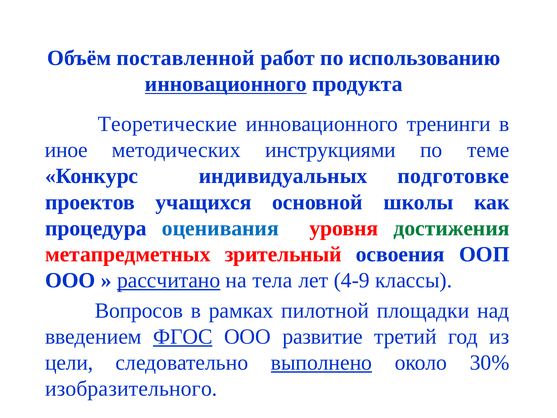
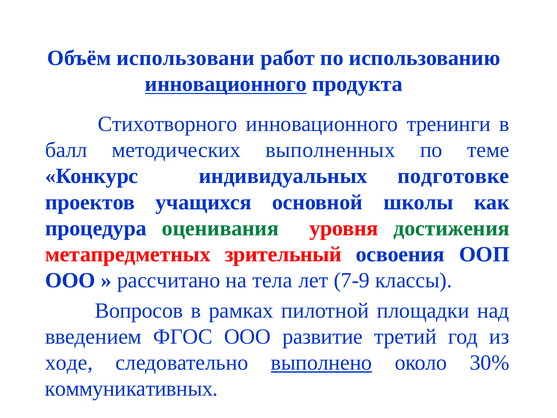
поставленной: поставленной -> использовани
Теоретические: Теоретические -> Стихотворного
иное: иное -> балл
инструкциями: инструкциями -> выполненных
оценивания colour: blue -> green
рассчитано underline: present -> none
4-9: 4-9 -> 7-9
ФГОС underline: present -> none
цели: цели -> ходе
изобразительного: изобразительного -> коммуникативных
